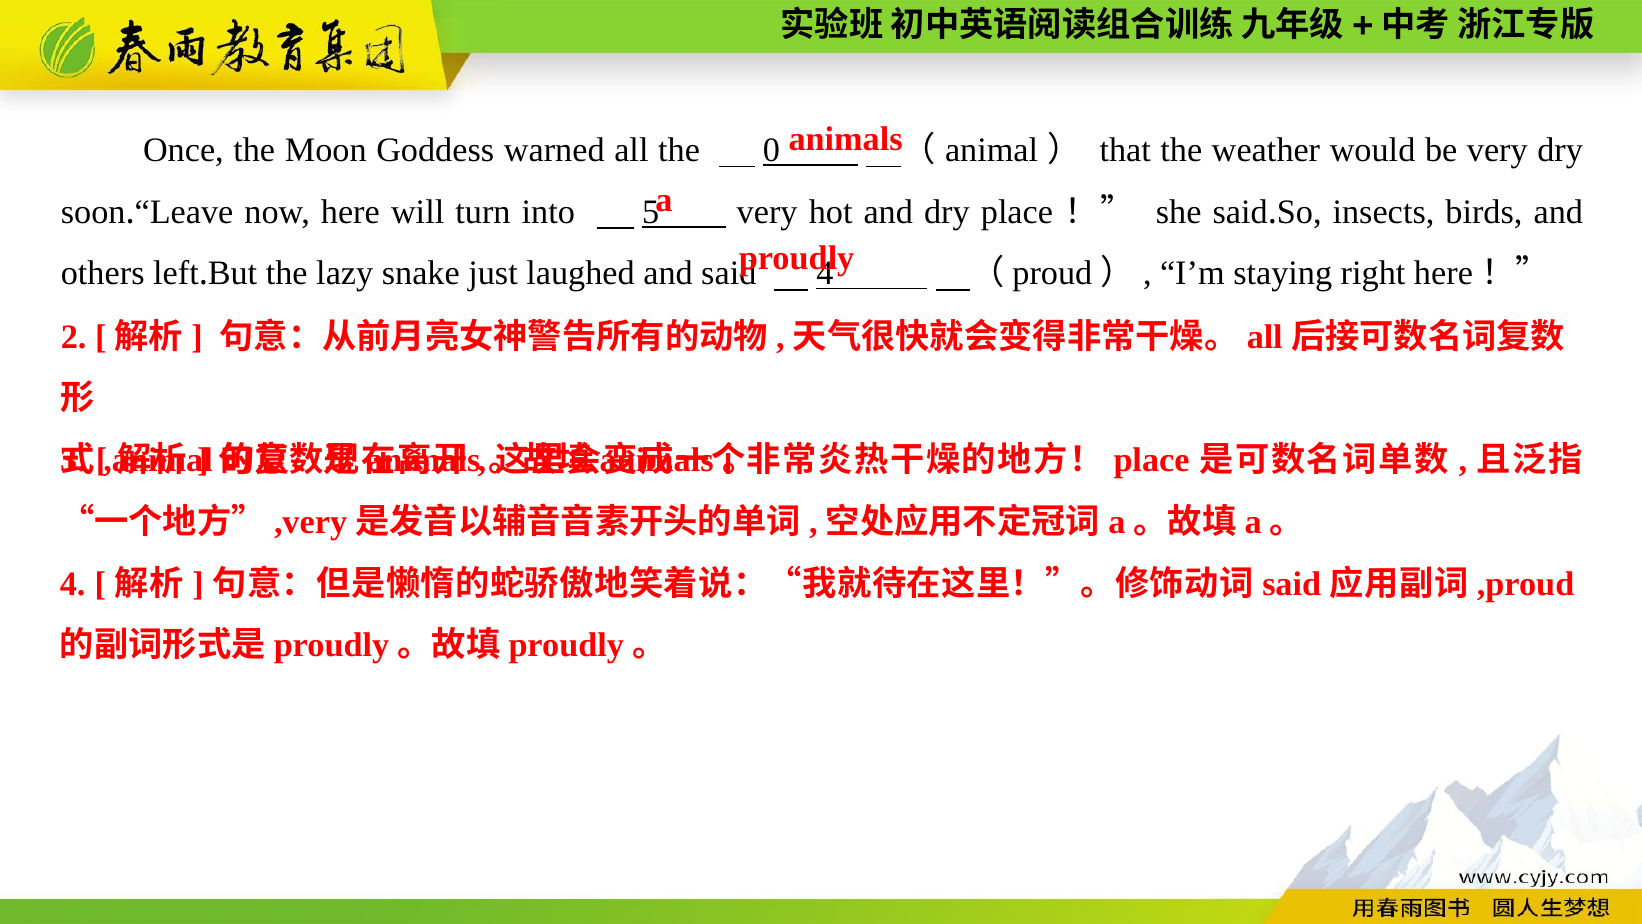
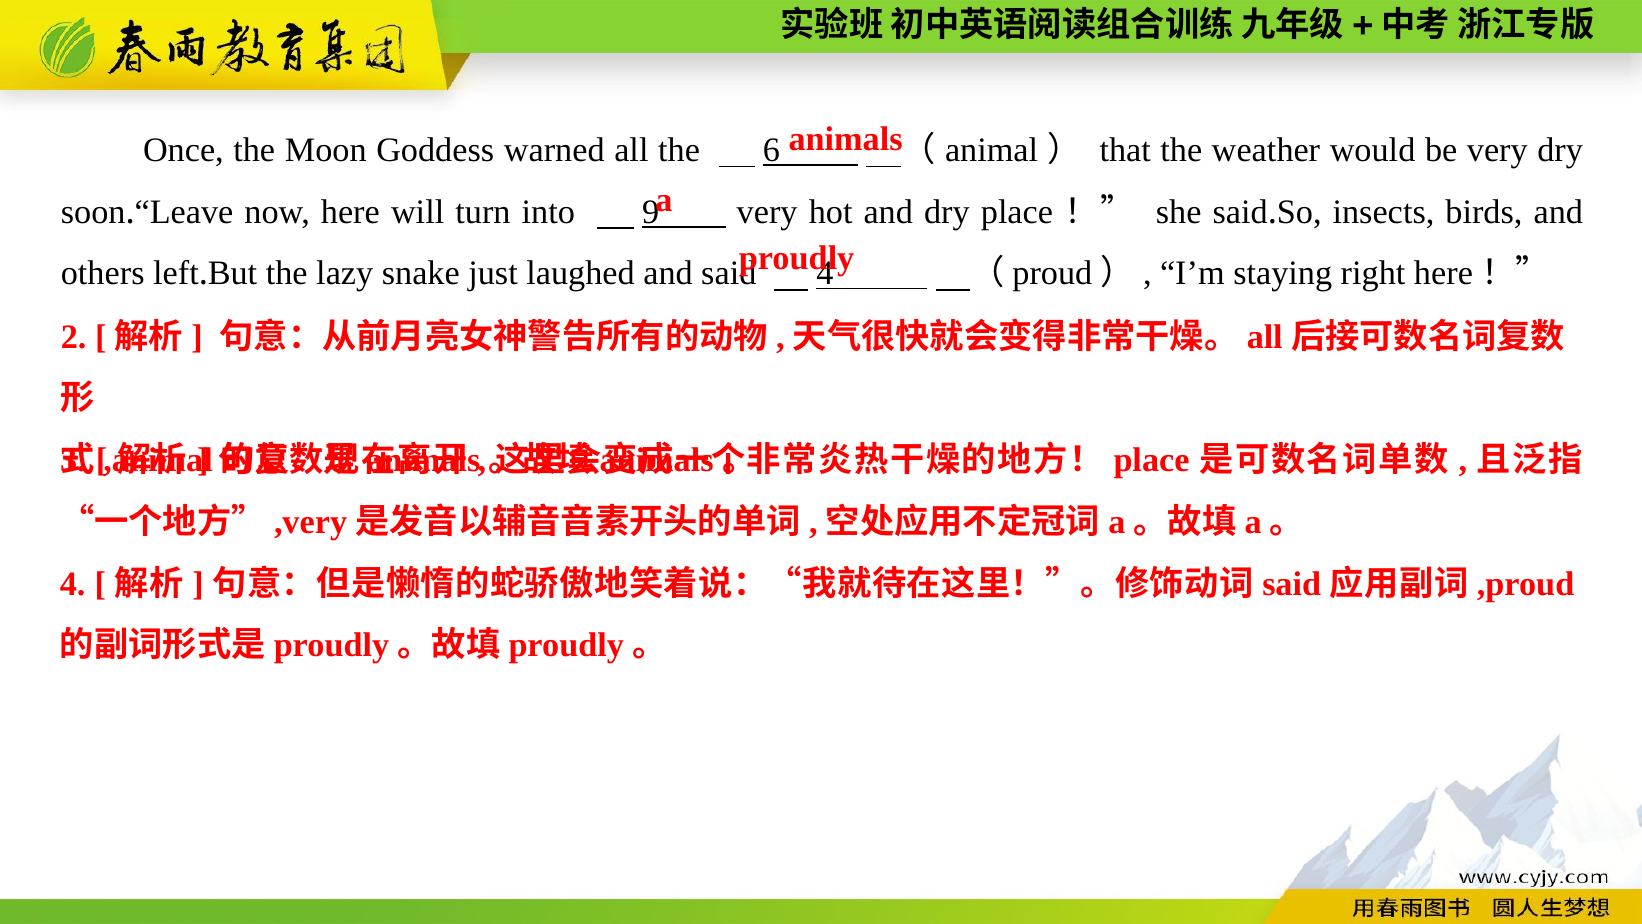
0: 0 -> 6
5: 5 -> 9
